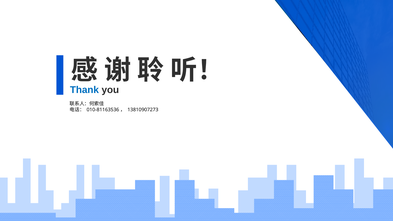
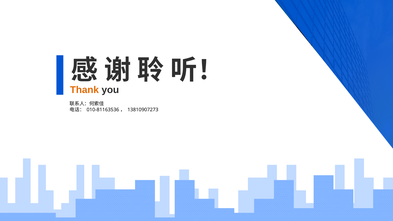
Thank colour: blue -> orange
